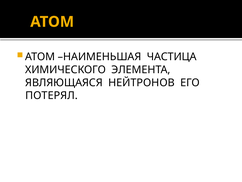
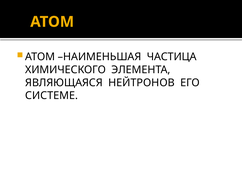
ПОТЕРЯЛ: ПОТЕРЯЛ -> СИСТЕМЕ
